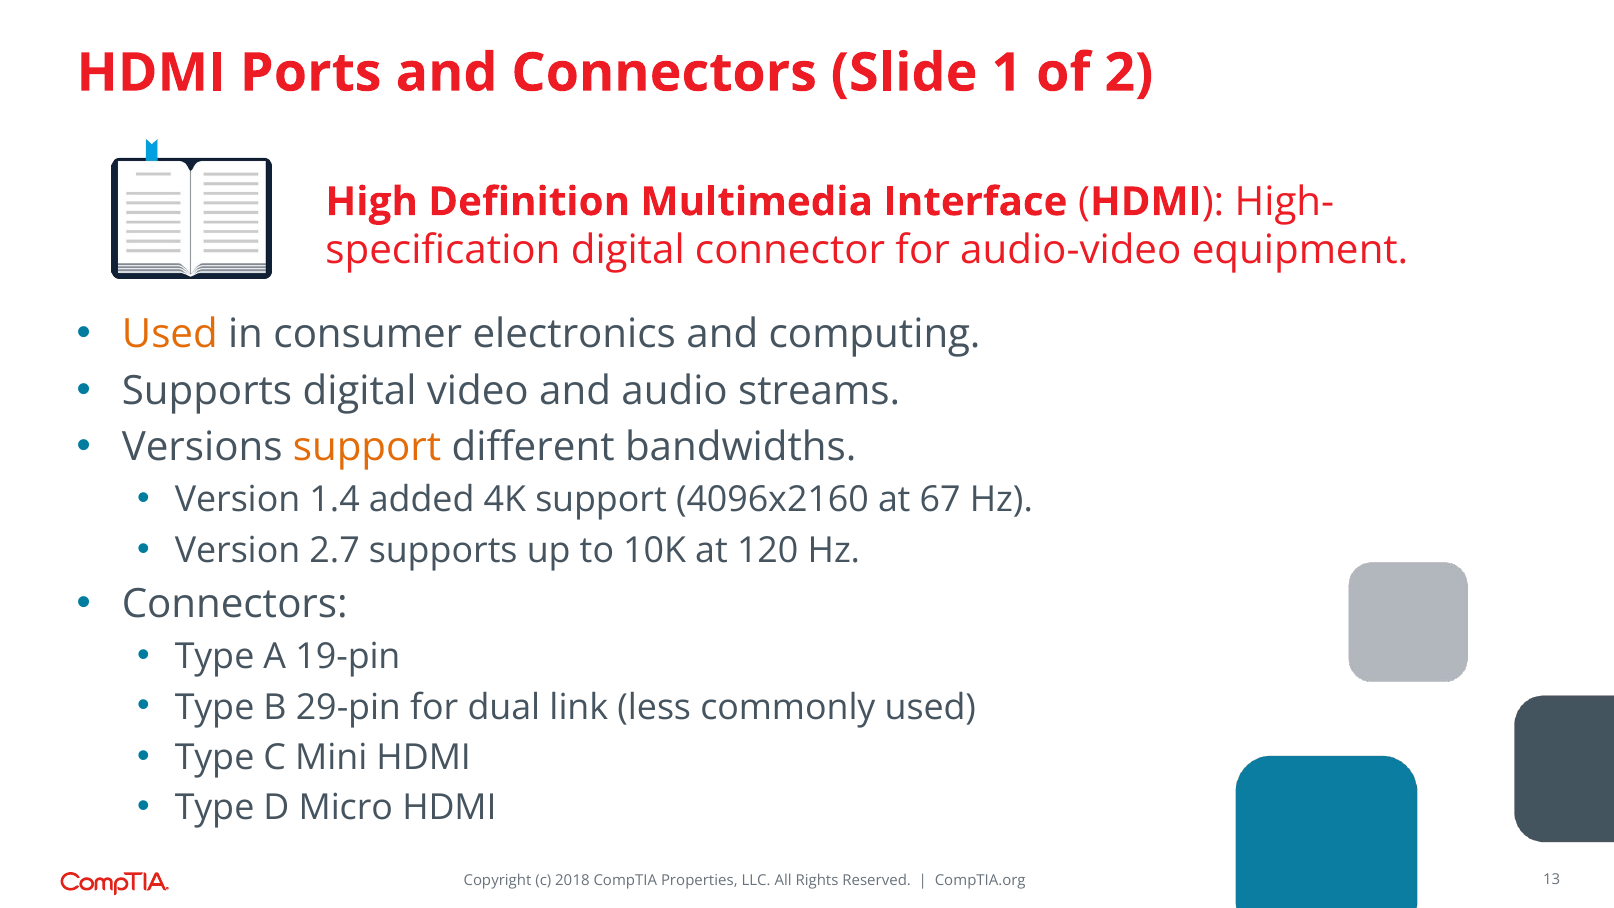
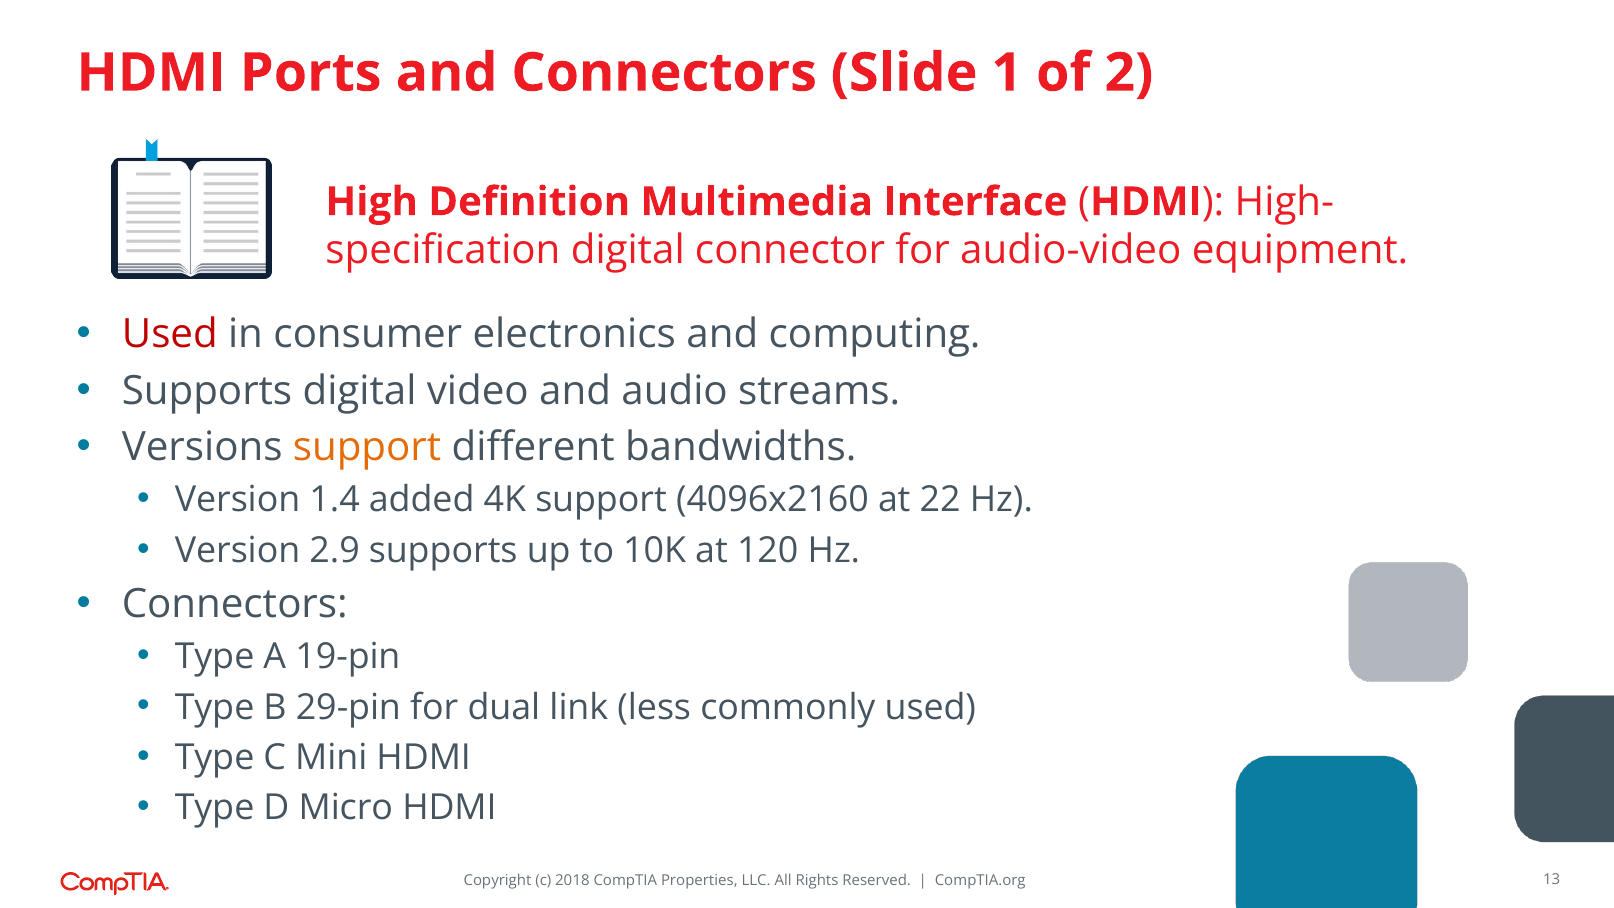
Used at (170, 335) colour: orange -> red
67: 67 -> 22
2.7: 2.7 -> 2.9
